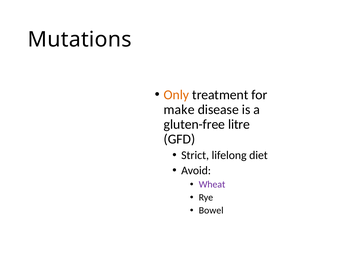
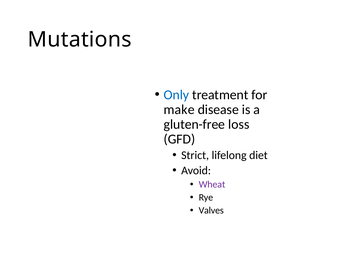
Only colour: orange -> blue
litre: litre -> loss
Bowel: Bowel -> Valves
